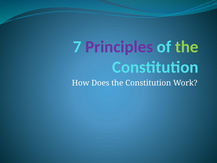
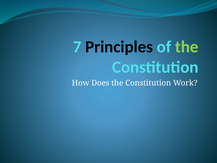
Principles colour: purple -> black
